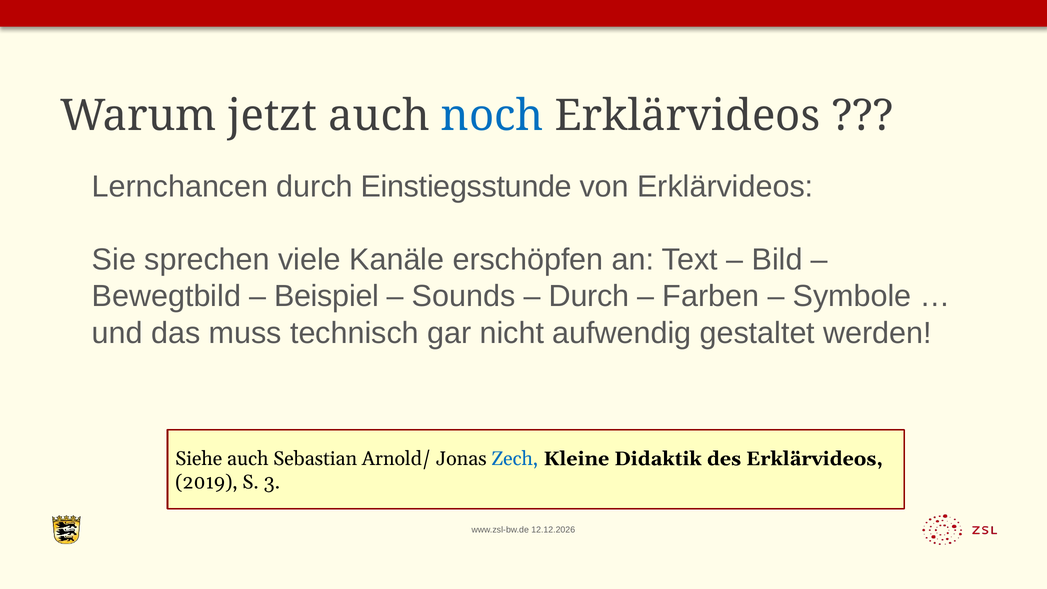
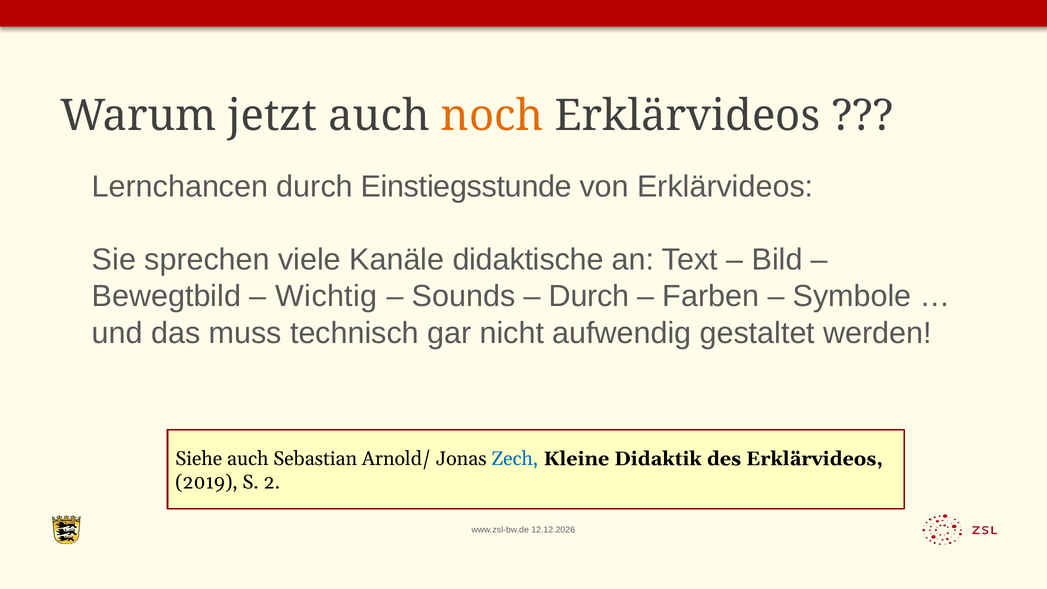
noch colour: blue -> orange
erschöpfen: erschöpfen -> didaktische
Beispiel: Beispiel -> Wichtig
3: 3 -> 2
